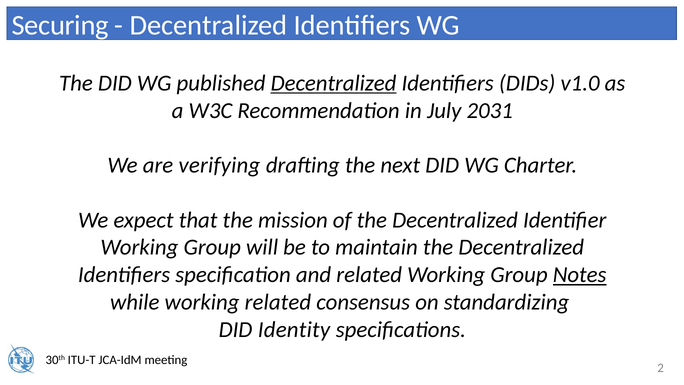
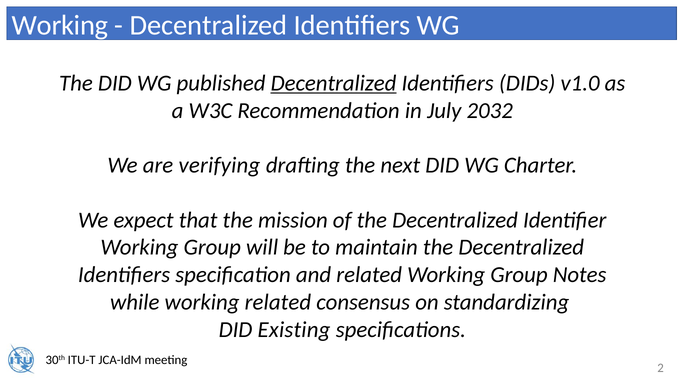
Securing at (60, 25): Securing -> Working
2031: 2031 -> 2032
Notes underline: present -> none
Identity: Identity -> Existing
